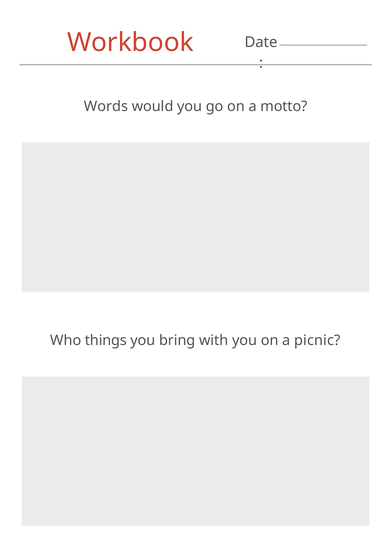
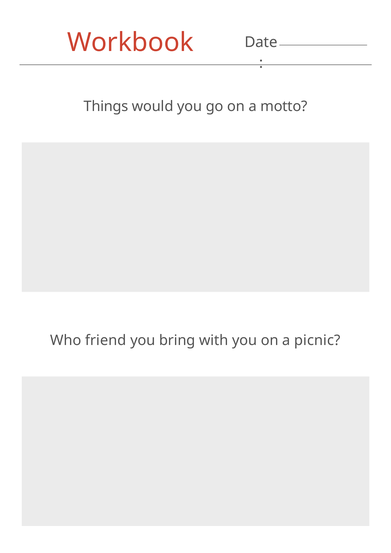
Words: Words -> Things
things: things -> friend
